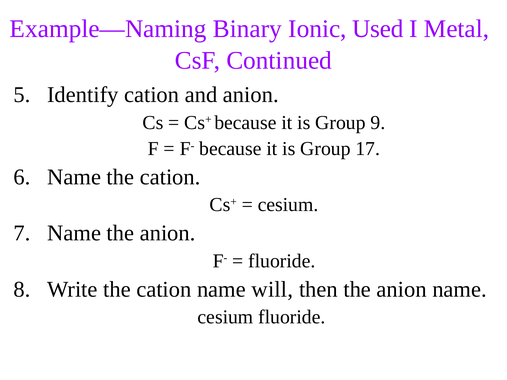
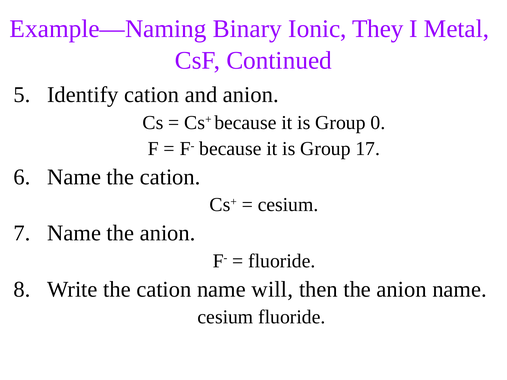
Used: Used -> They
9: 9 -> 0
